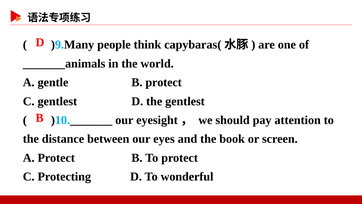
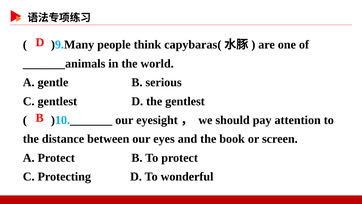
B protect: protect -> serious
